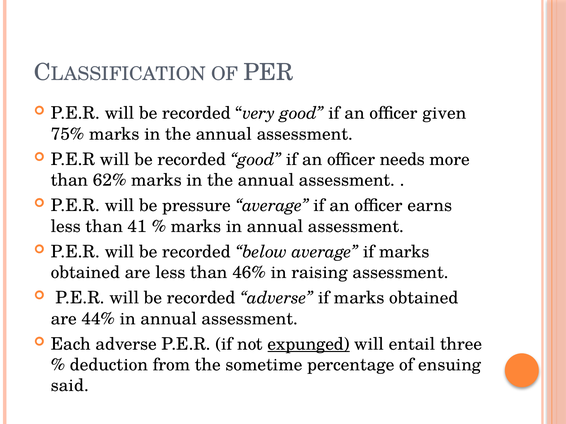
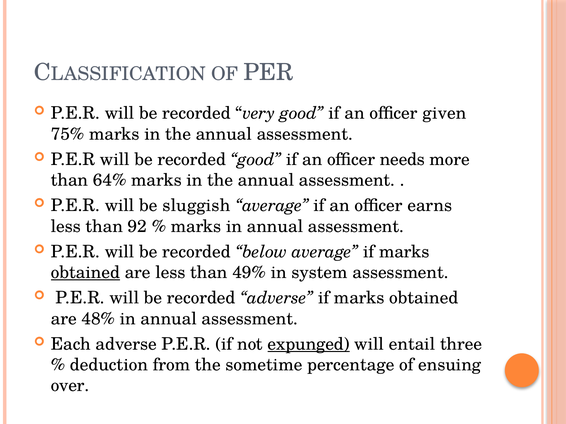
62%: 62% -> 64%
pressure: pressure -> sluggish
41: 41 -> 92
obtained at (85, 273) underline: none -> present
46%: 46% -> 49%
raising: raising -> system
44%: 44% -> 48%
said: said -> over
